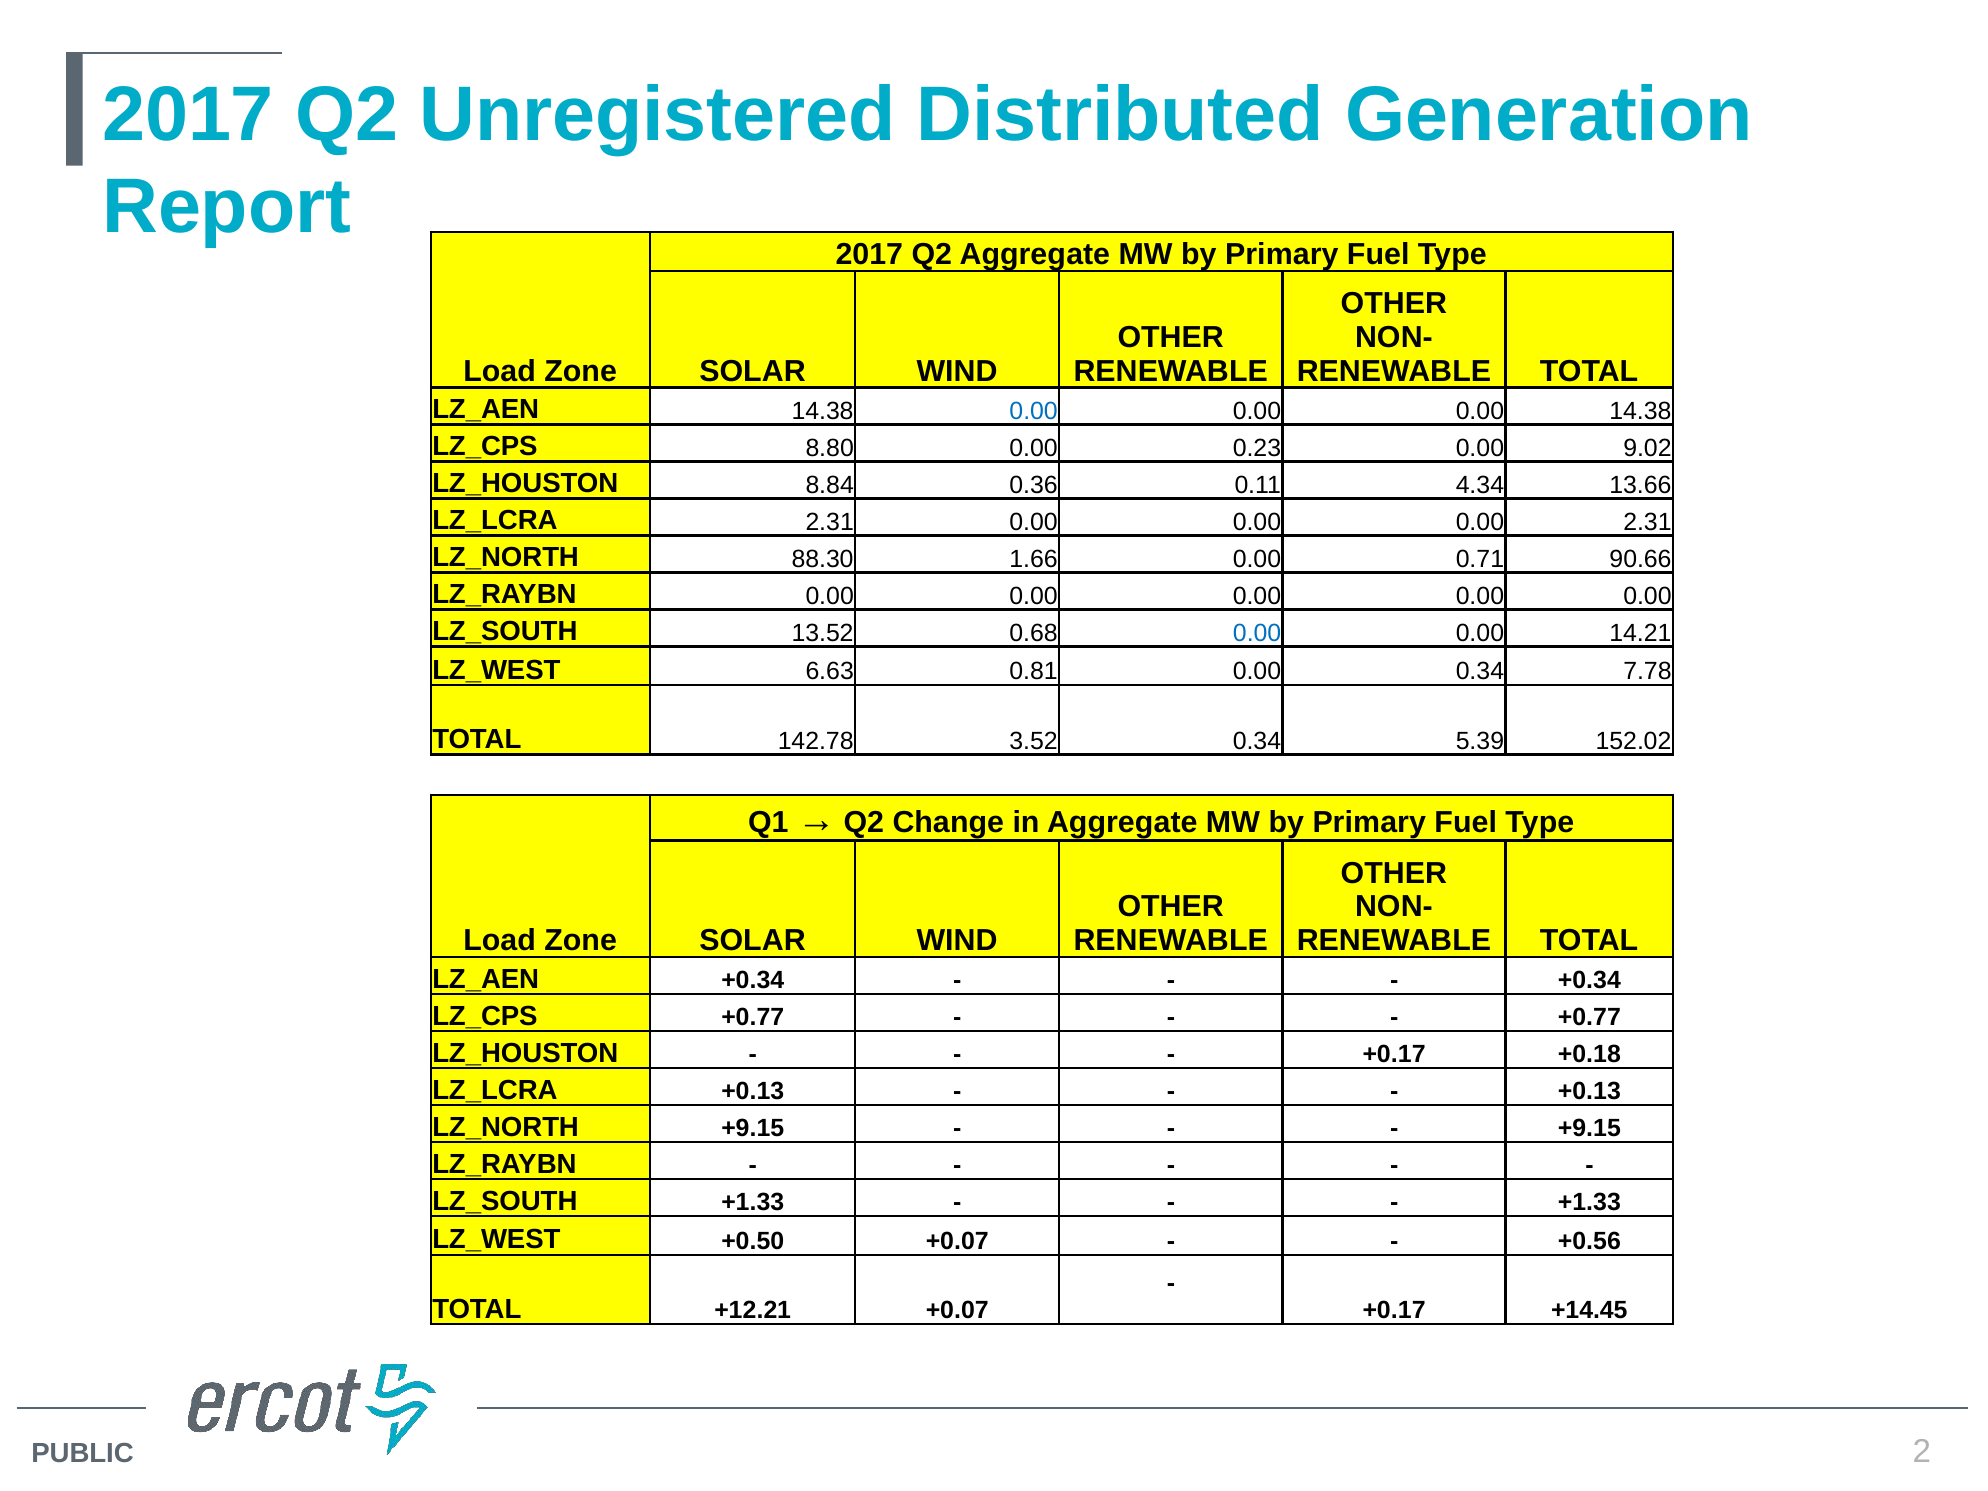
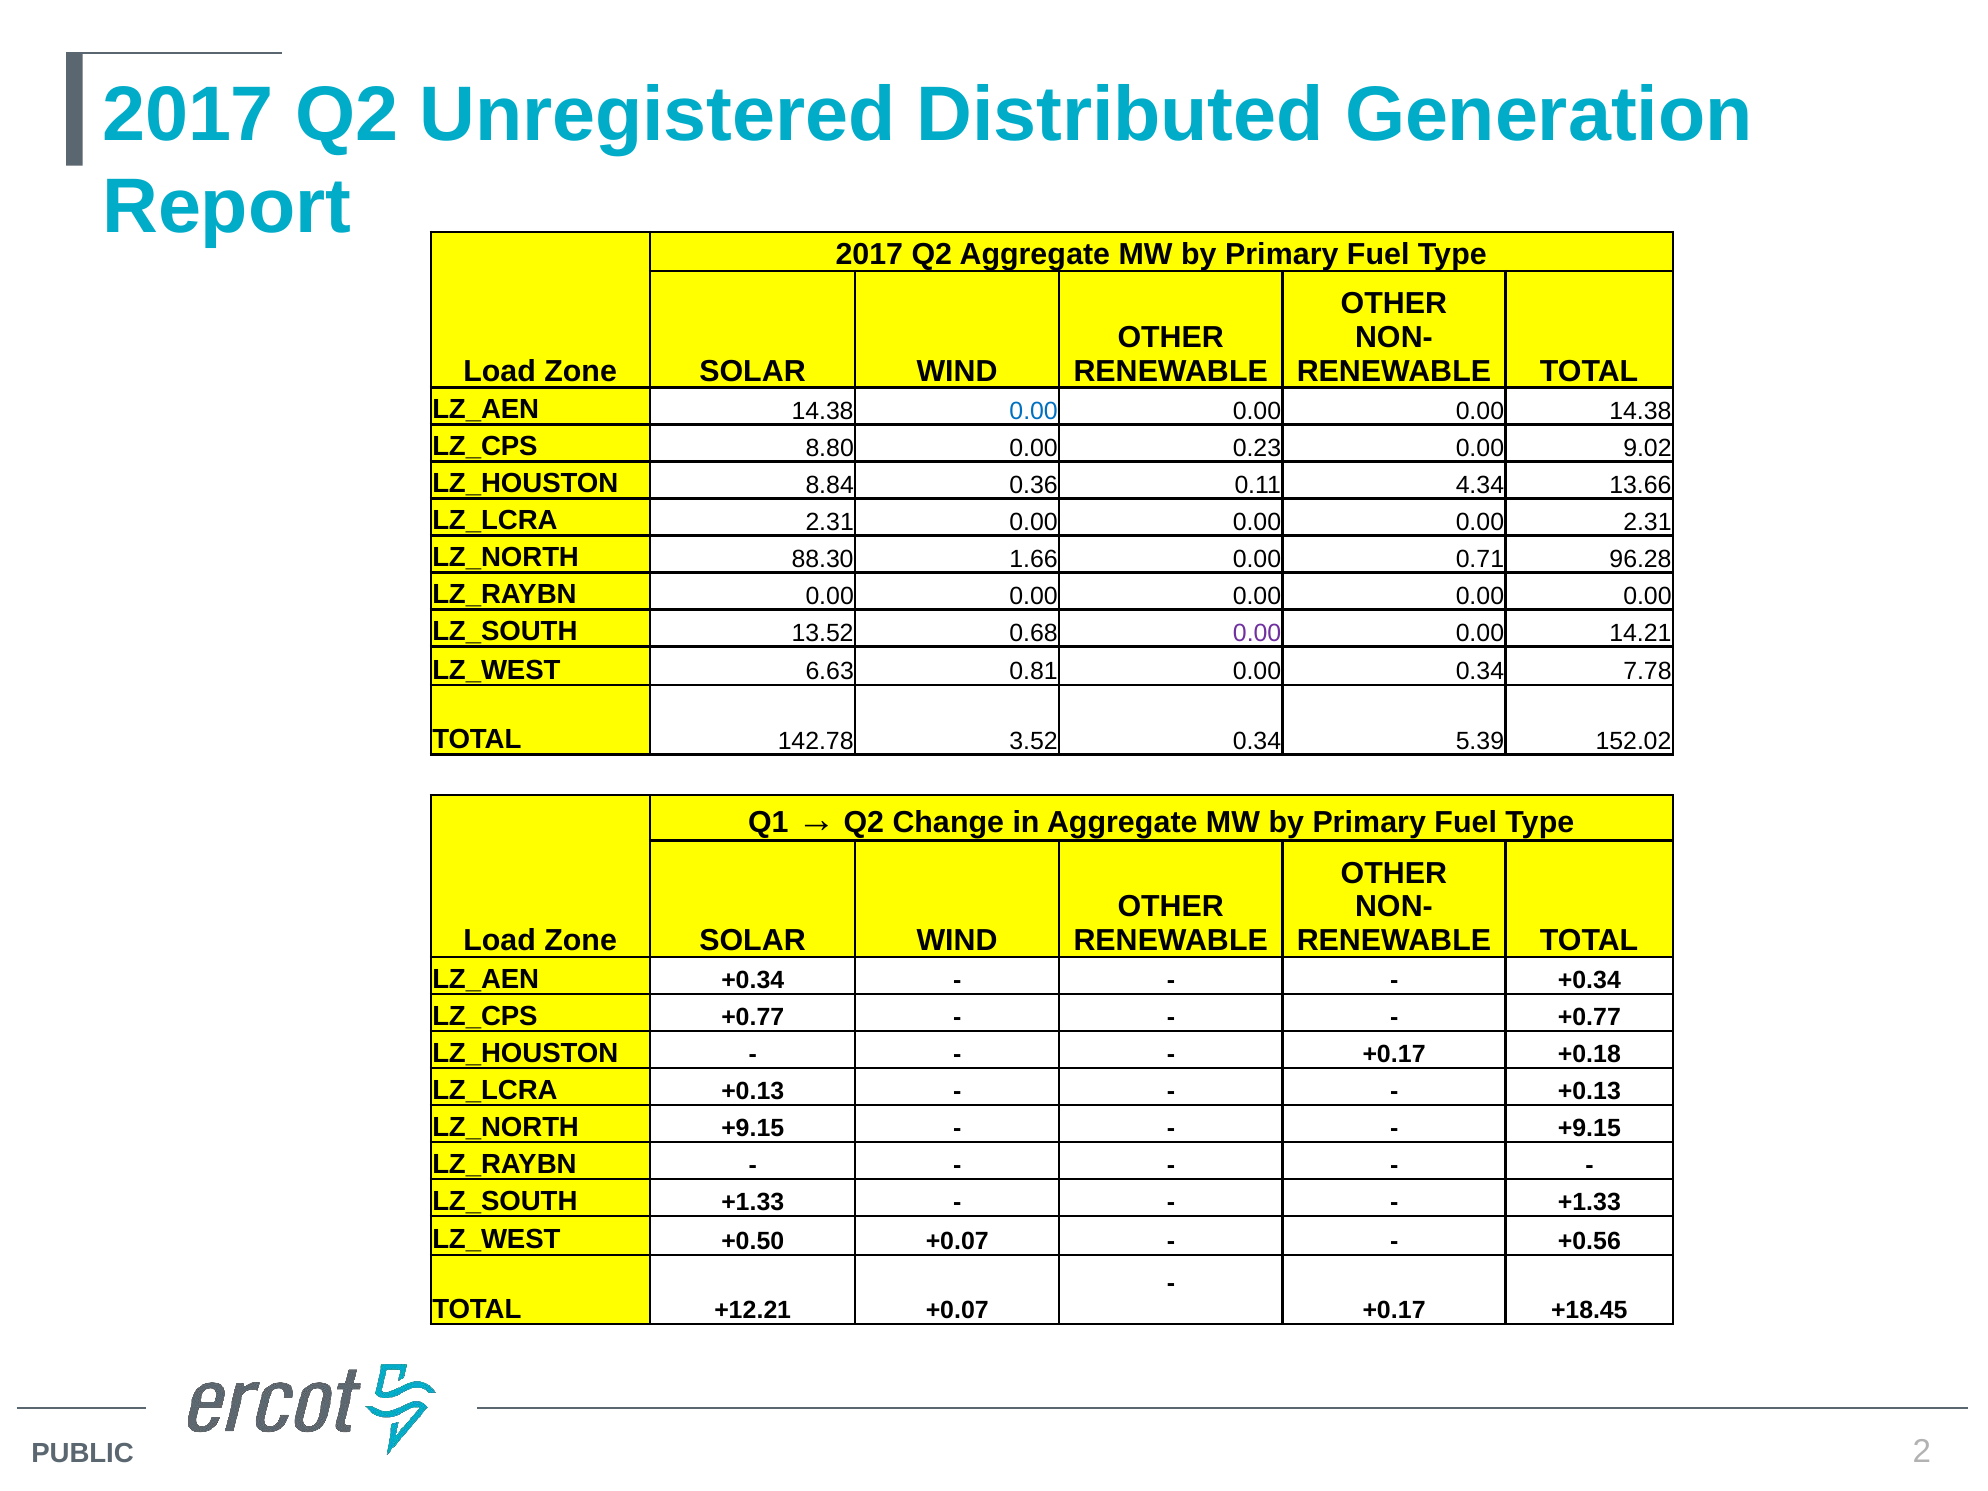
90.66: 90.66 -> 96.28
0.00 at (1257, 633) colour: blue -> purple
+14.45: +14.45 -> +18.45
